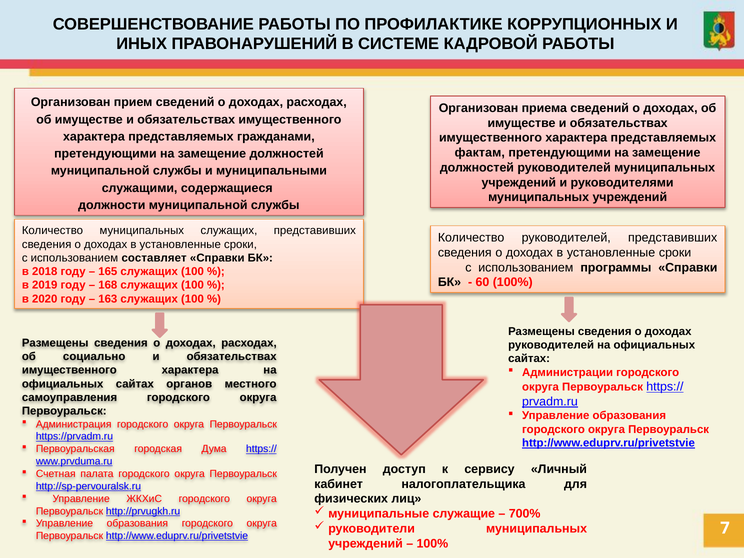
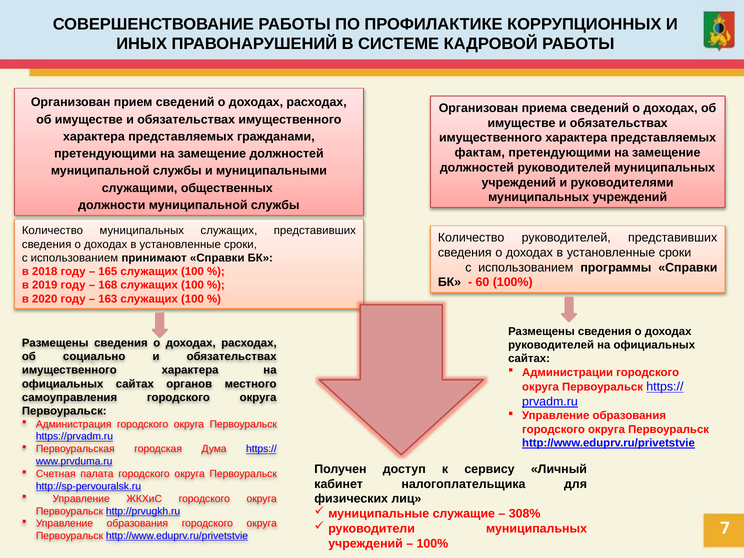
содержащиеся: содержащиеся -> общественных
составляет: составляет -> принимают
700%: 700% -> 308%
